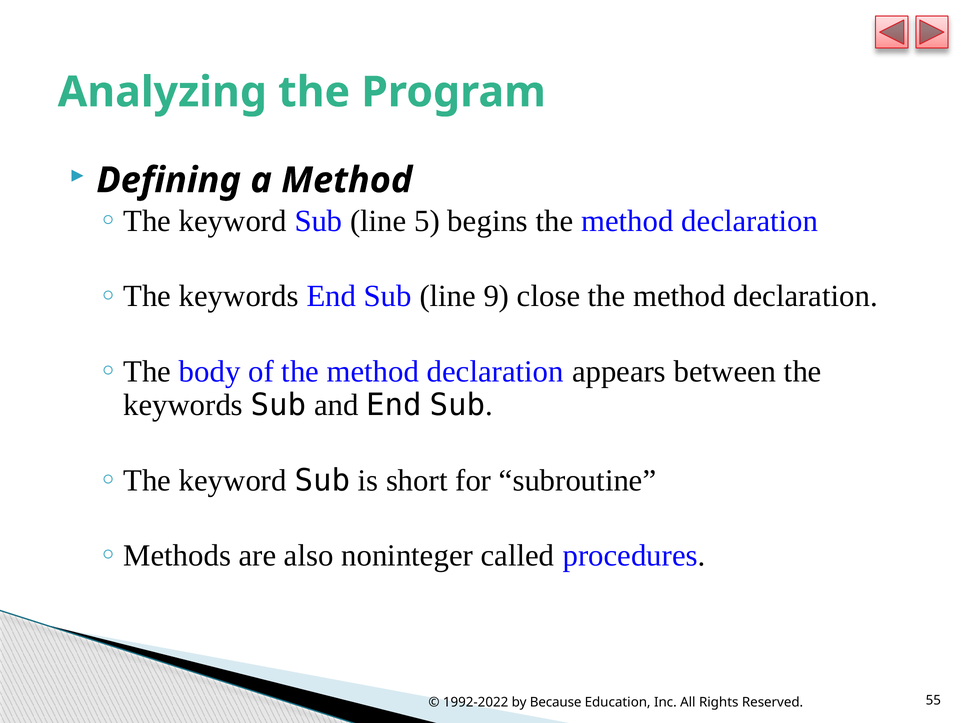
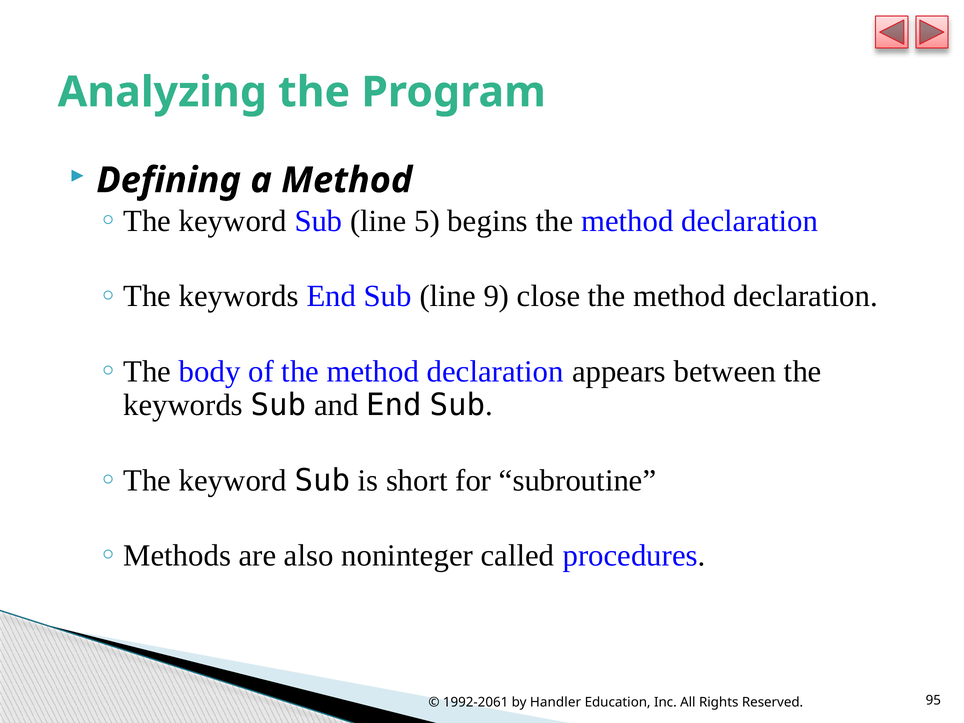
1992-2022: 1992-2022 -> 1992-2061
Because: Because -> Handler
55: 55 -> 95
